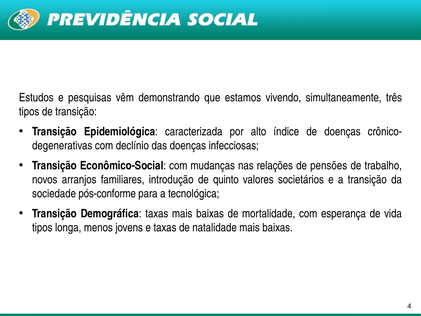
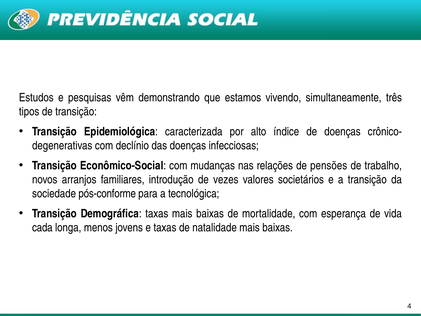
quinto: quinto -> vezes
tipos at (42, 227): tipos -> cada
